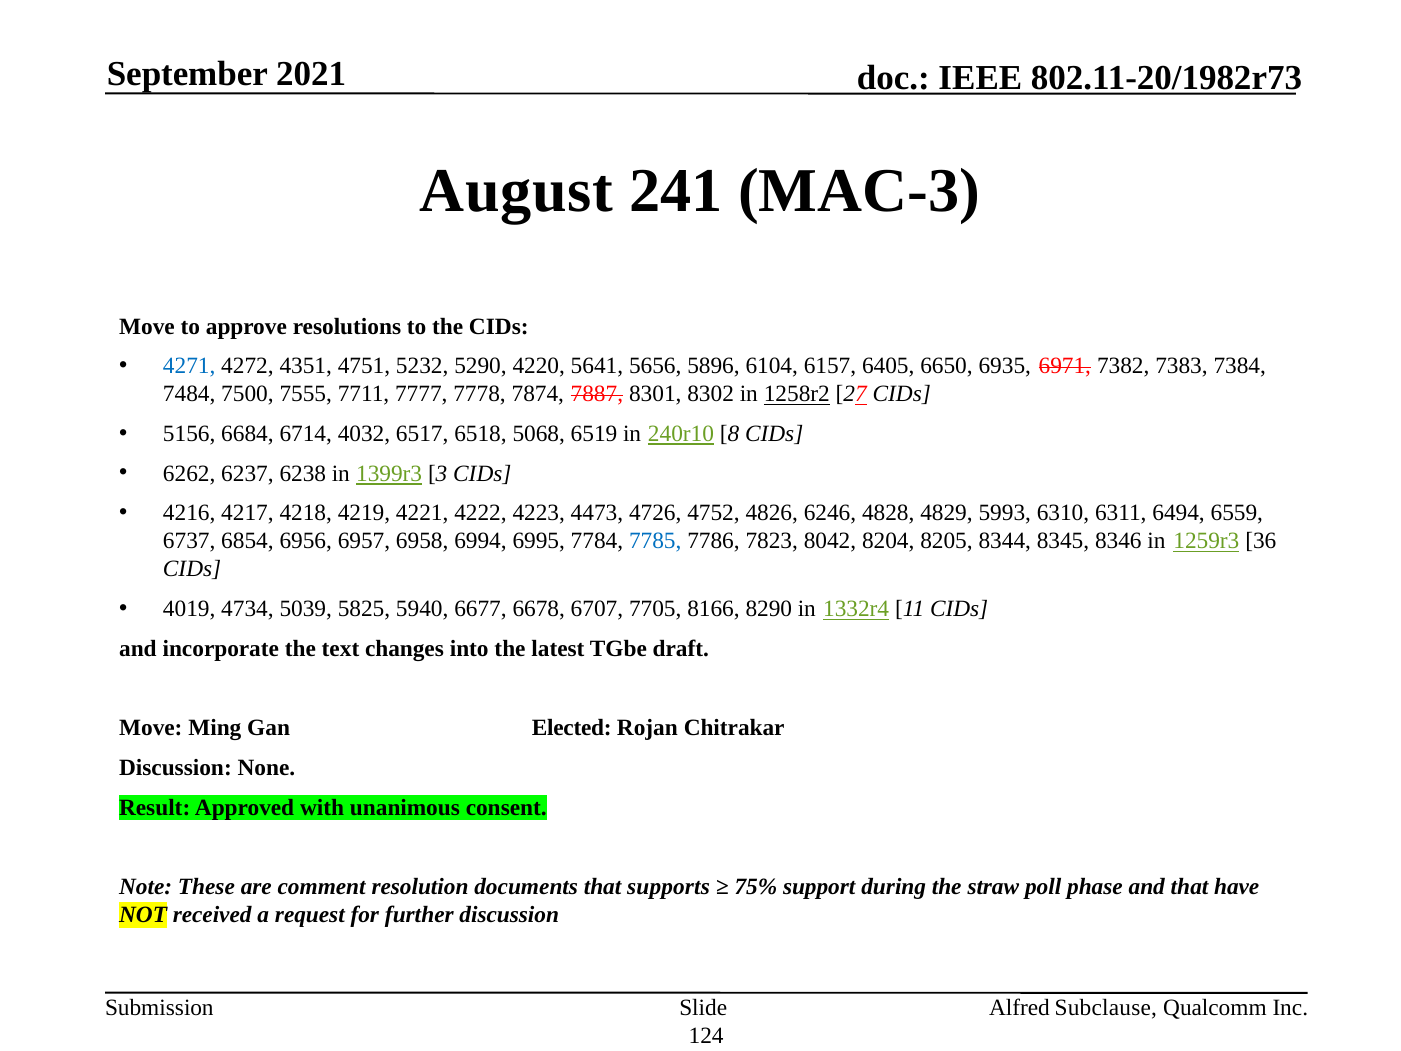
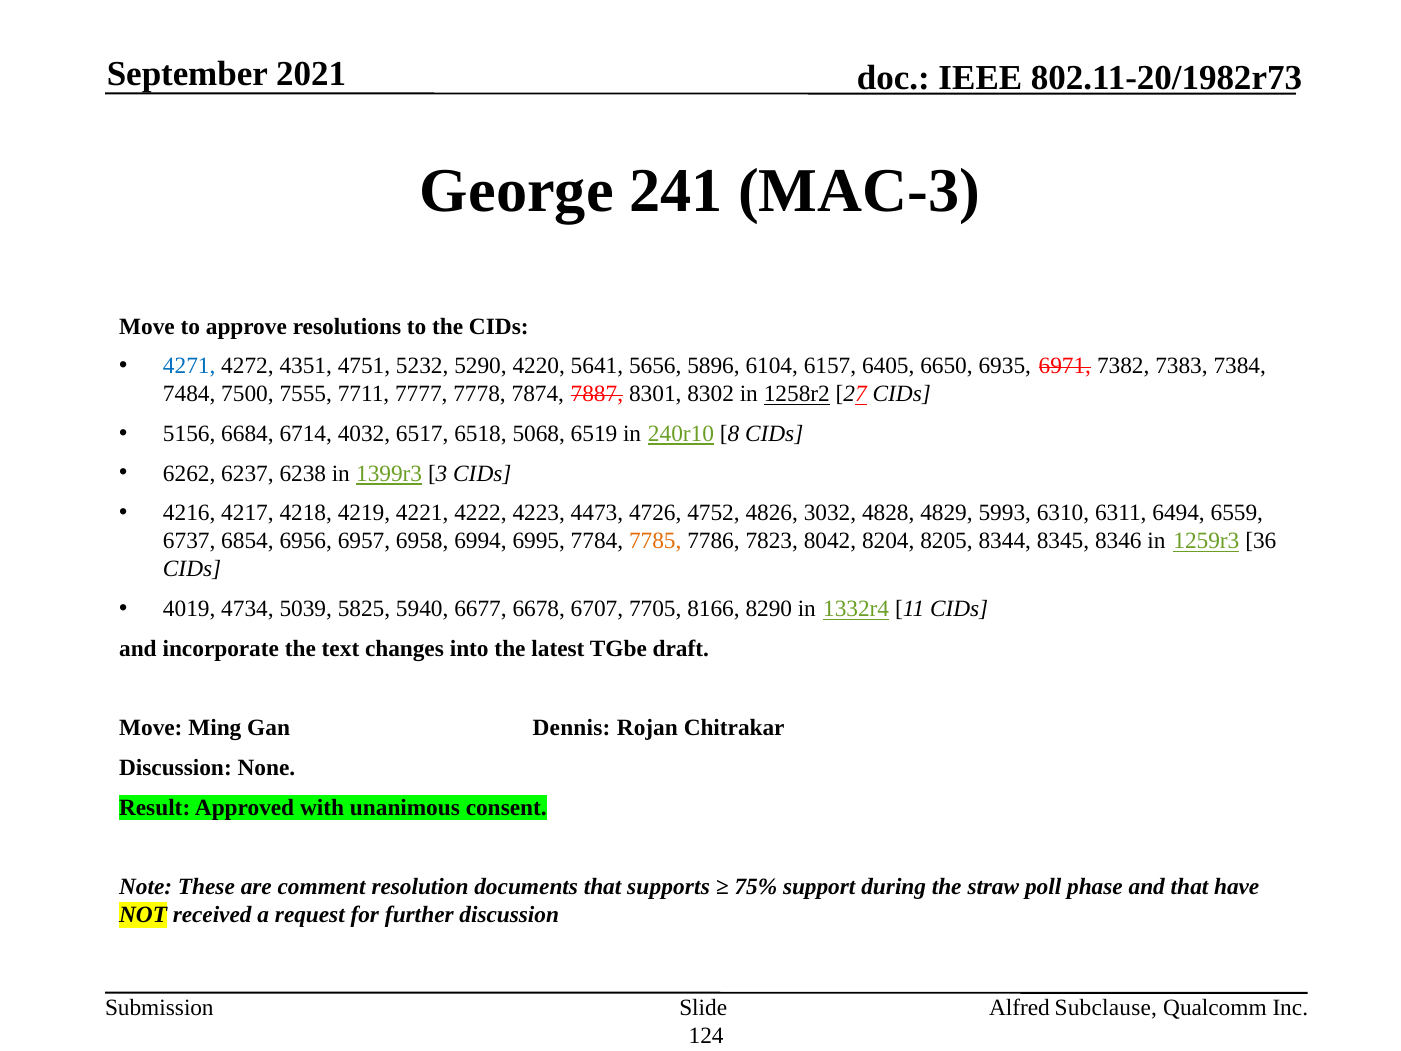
August: August -> George
6246: 6246 -> 3032
7785 colour: blue -> orange
Elected: Elected -> Dennis
